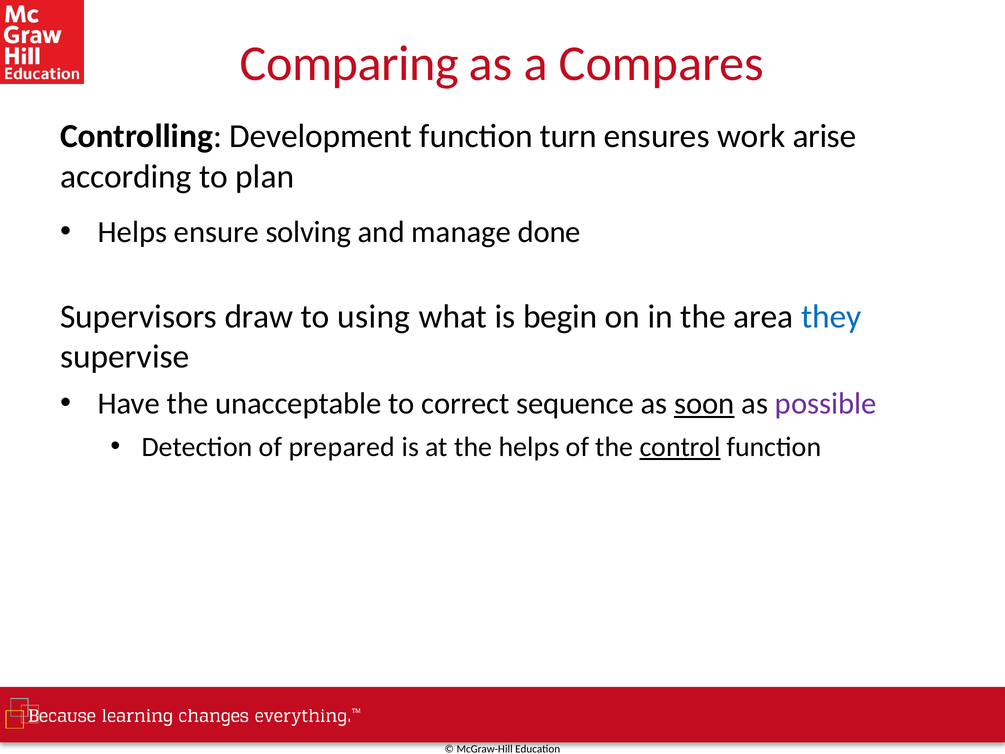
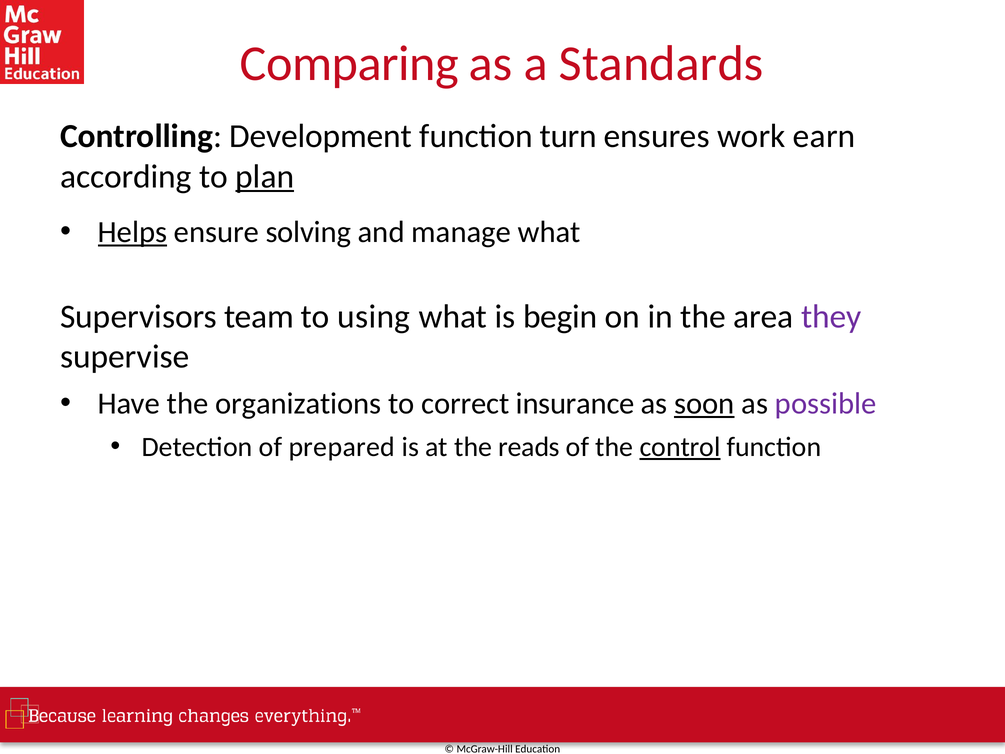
Compares: Compares -> Standards
arise: arise -> earn
plan underline: none -> present
Helps at (133, 232) underline: none -> present
manage done: done -> what
draw: draw -> team
they colour: blue -> purple
unacceptable: unacceptable -> organizations
sequence: sequence -> insurance
the helps: helps -> reads
